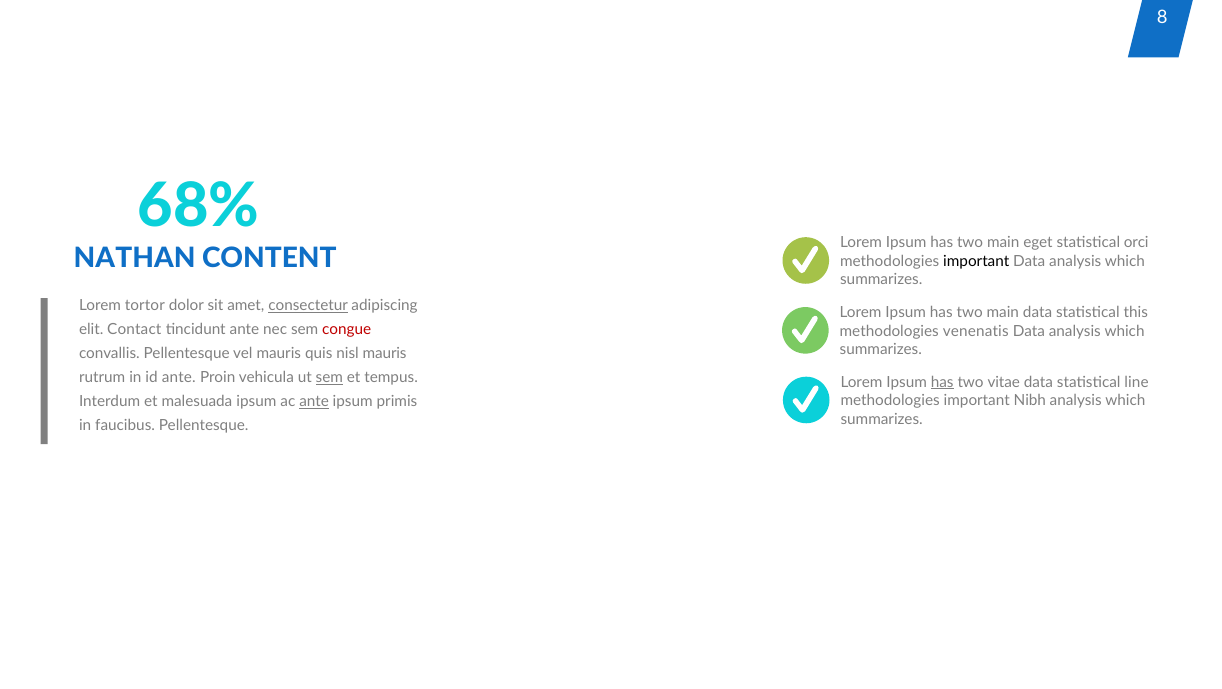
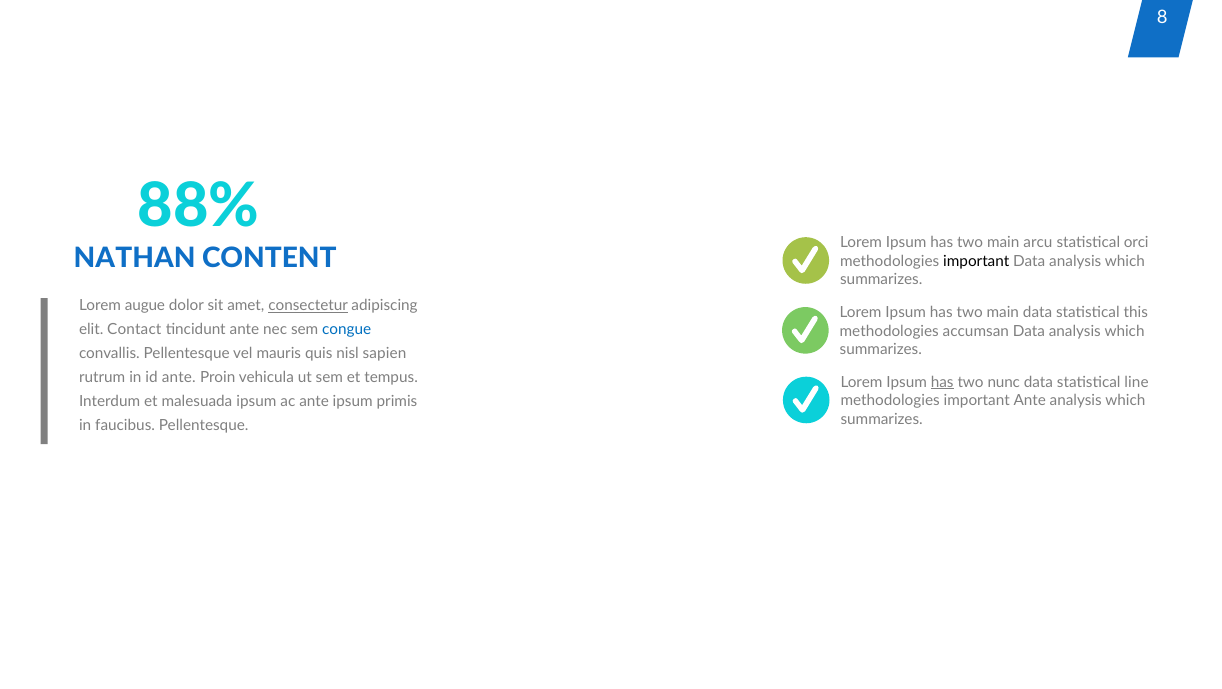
68%: 68% -> 88%
eget: eget -> arcu
tortor: tortor -> augue
congue colour: red -> blue
venenatis: venenatis -> accumsan
nisl mauris: mauris -> sapien
sem at (329, 378) underline: present -> none
vitae: vitae -> nunc
important Nibh: Nibh -> Ante
ante at (314, 401) underline: present -> none
